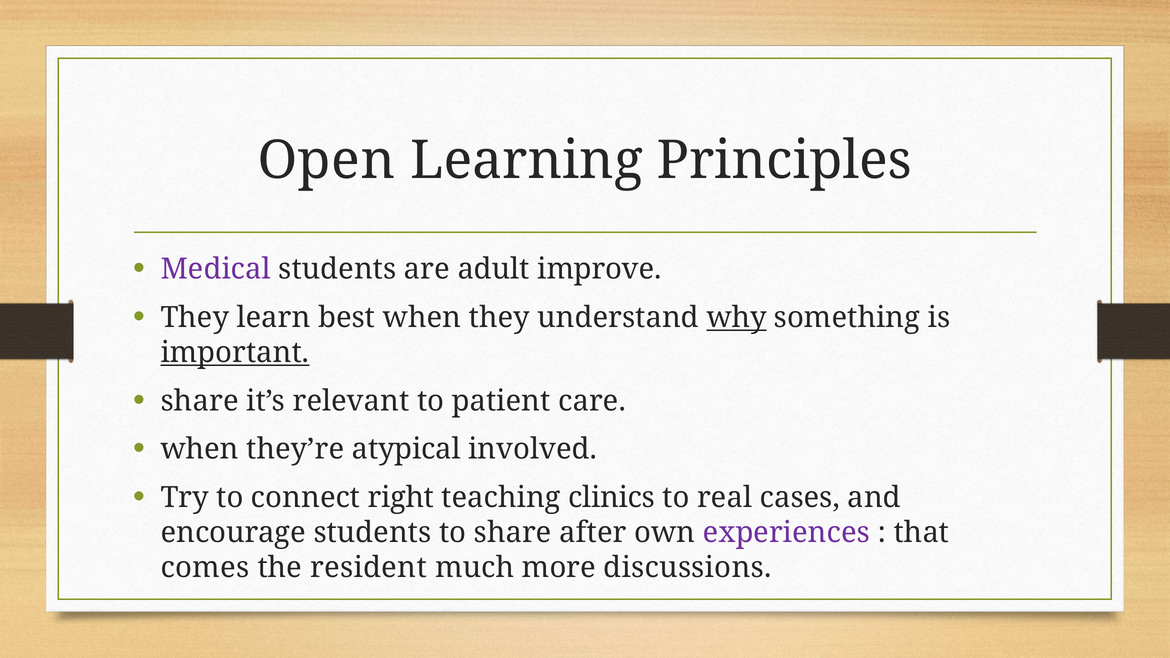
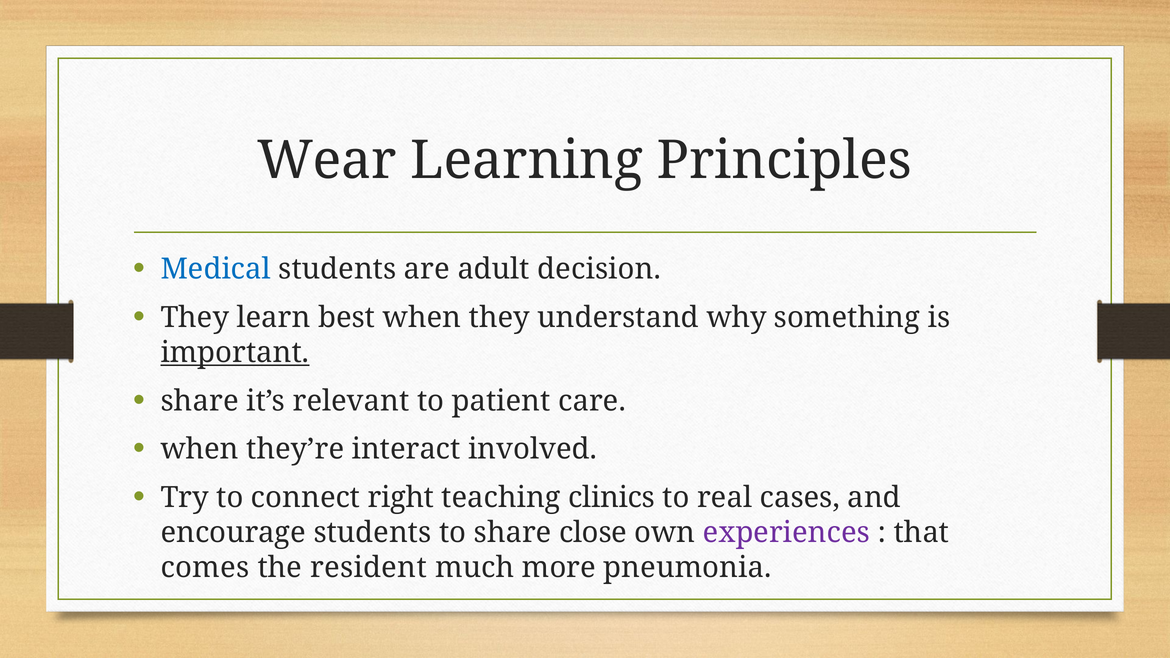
Open: Open -> Wear
Medical colour: purple -> blue
improve: improve -> decision
why underline: present -> none
atypical: atypical -> interact
after: after -> close
discussions: discussions -> pneumonia
